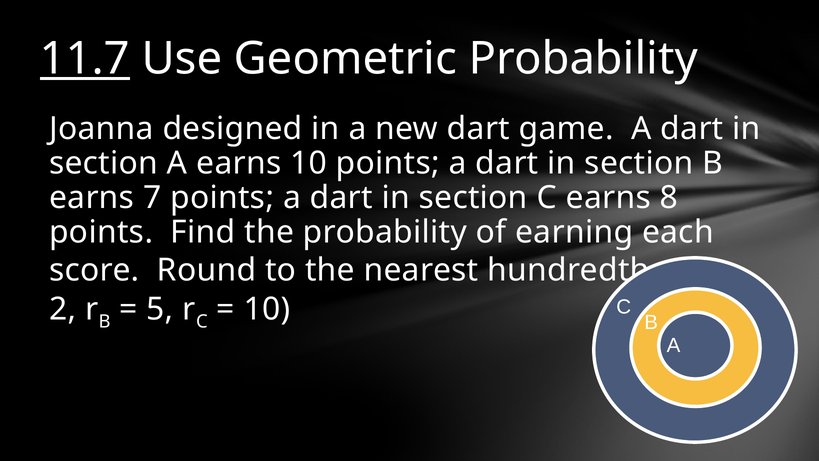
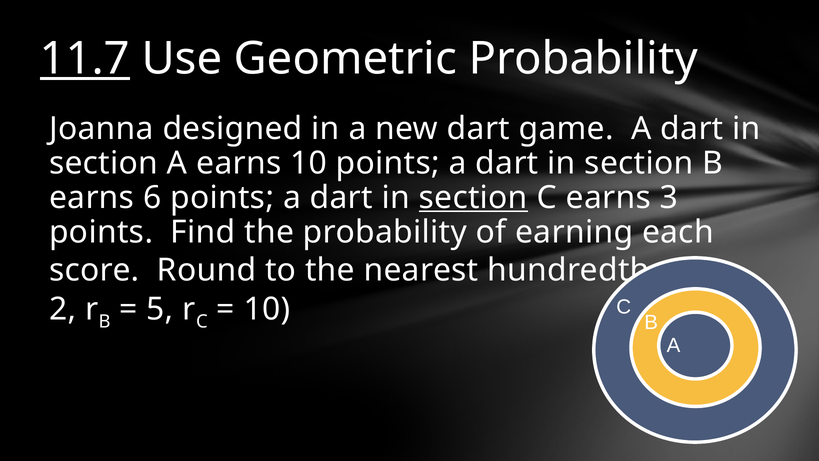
7: 7 -> 6
section at (473, 197) underline: none -> present
8: 8 -> 3
